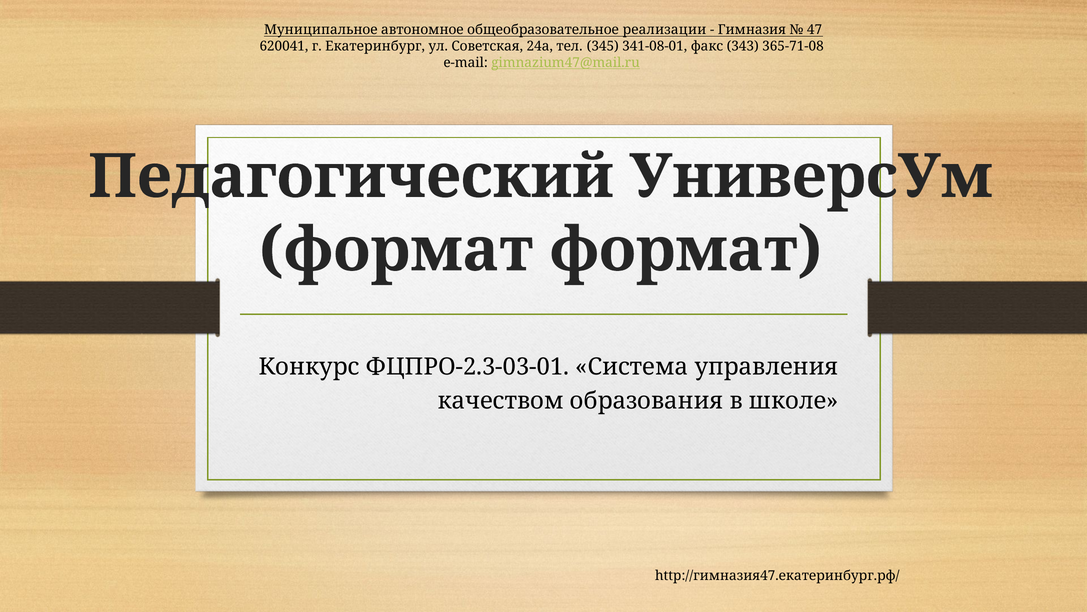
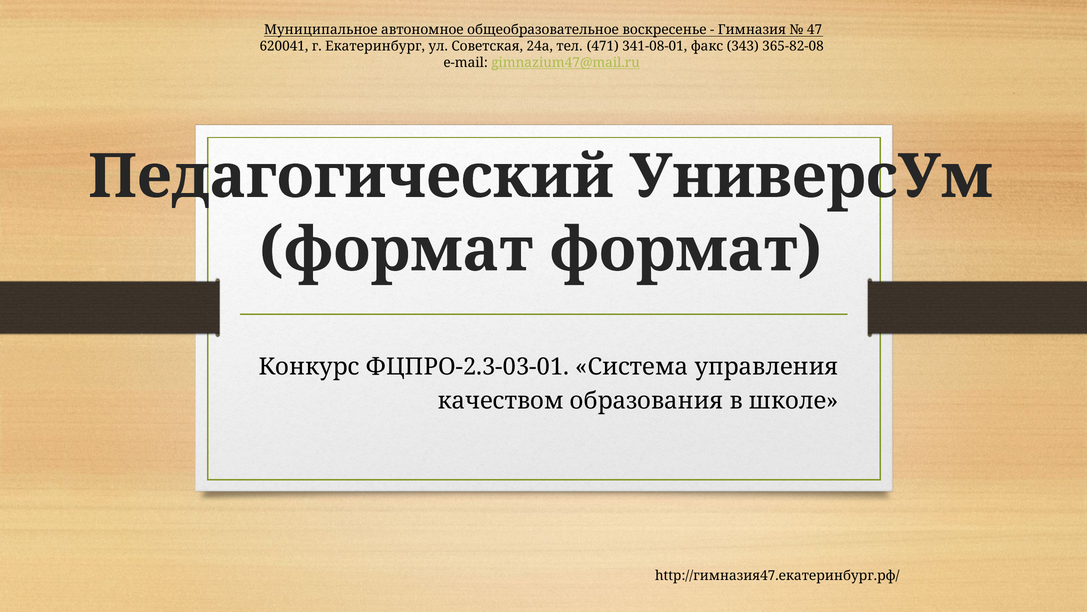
реализации: реализации -> воскресенье
345: 345 -> 471
365-71-08: 365-71-08 -> 365-82-08
